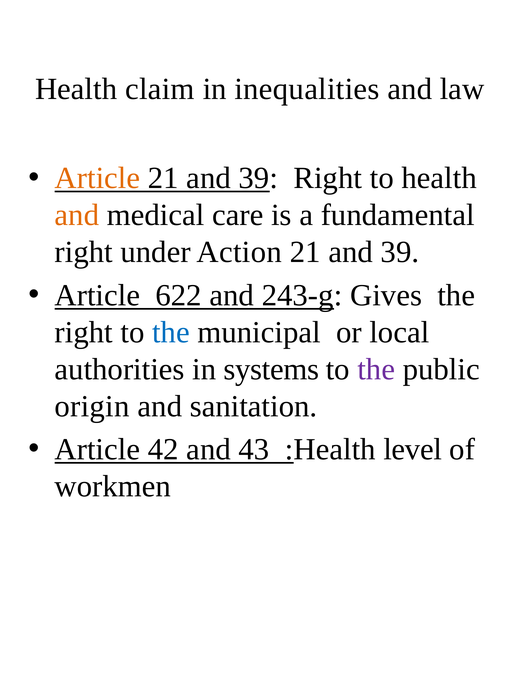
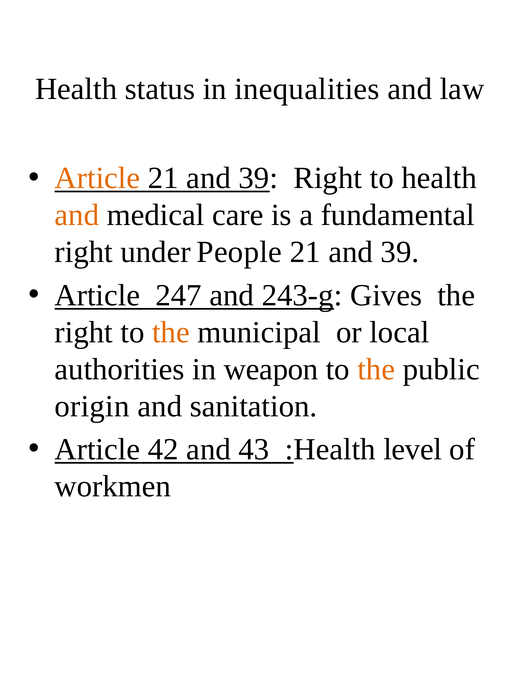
claim: claim -> status
Action: Action -> People
622: 622 -> 247
the at (171, 332) colour: blue -> orange
systems: systems -> weapon
the at (376, 369) colour: purple -> orange
